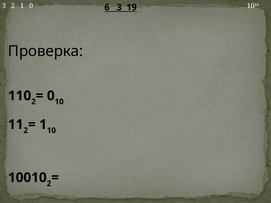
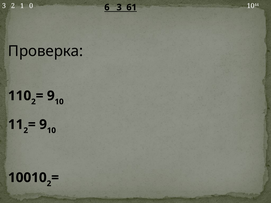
19: 19 -> 61
0 at (51, 96): 0 -> 9
1 at (43, 125): 1 -> 9
